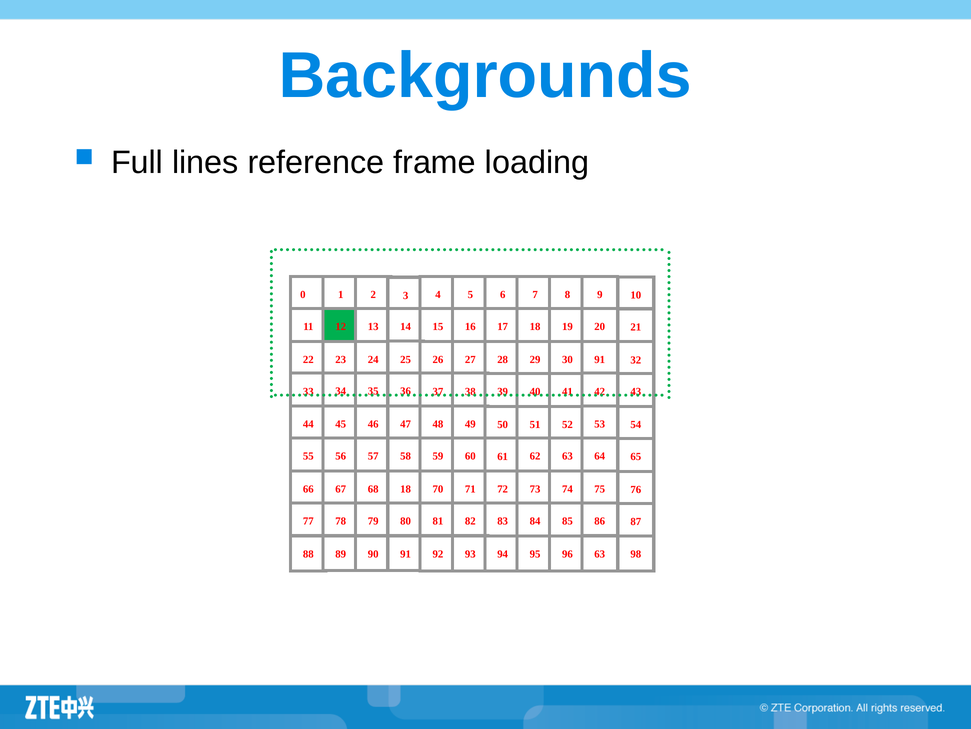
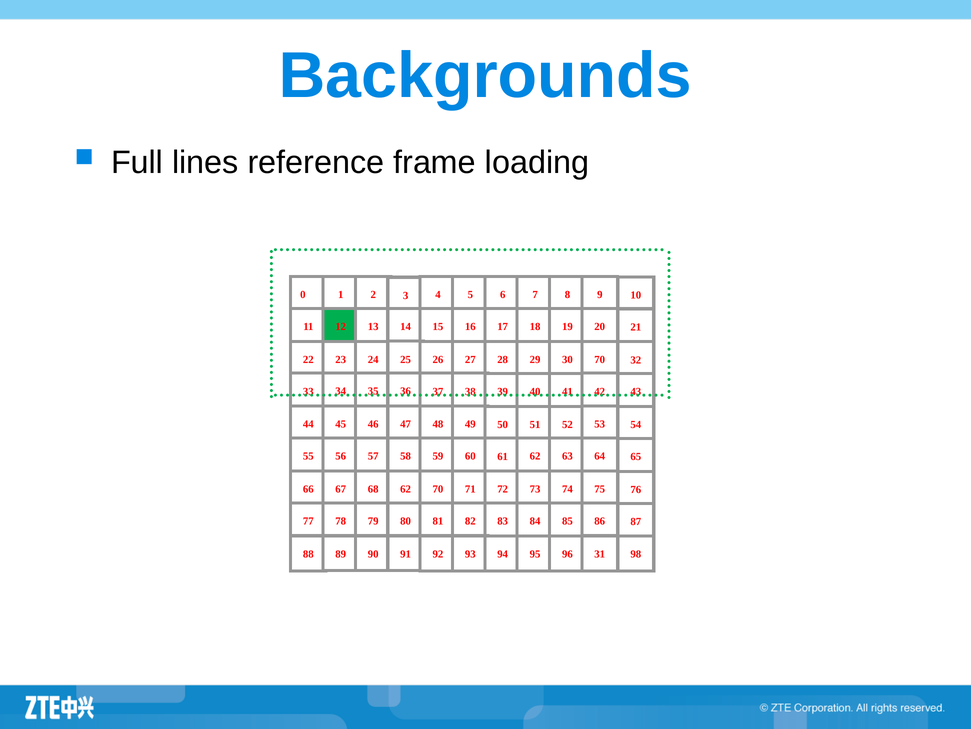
30 91: 91 -> 70
68 18: 18 -> 62
96 63: 63 -> 31
